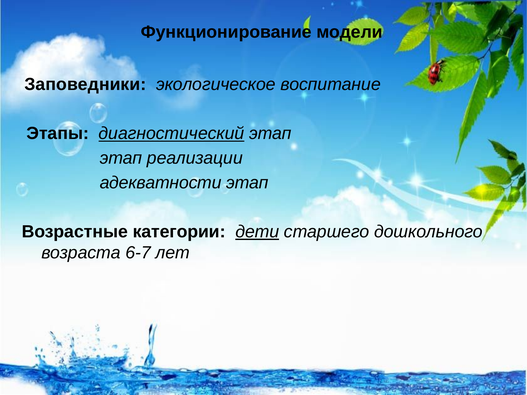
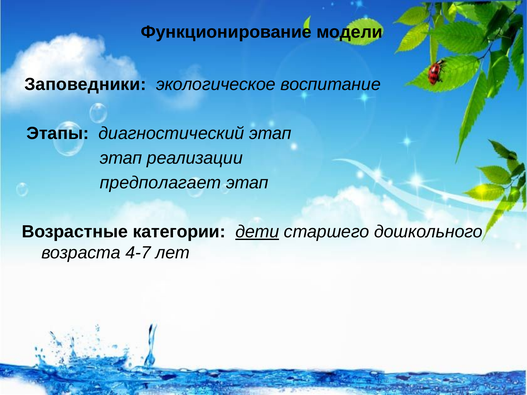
диагностический underline: present -> none
адекватности: адекватности -> предполагает
6-7: 6-7 -> 4-7
